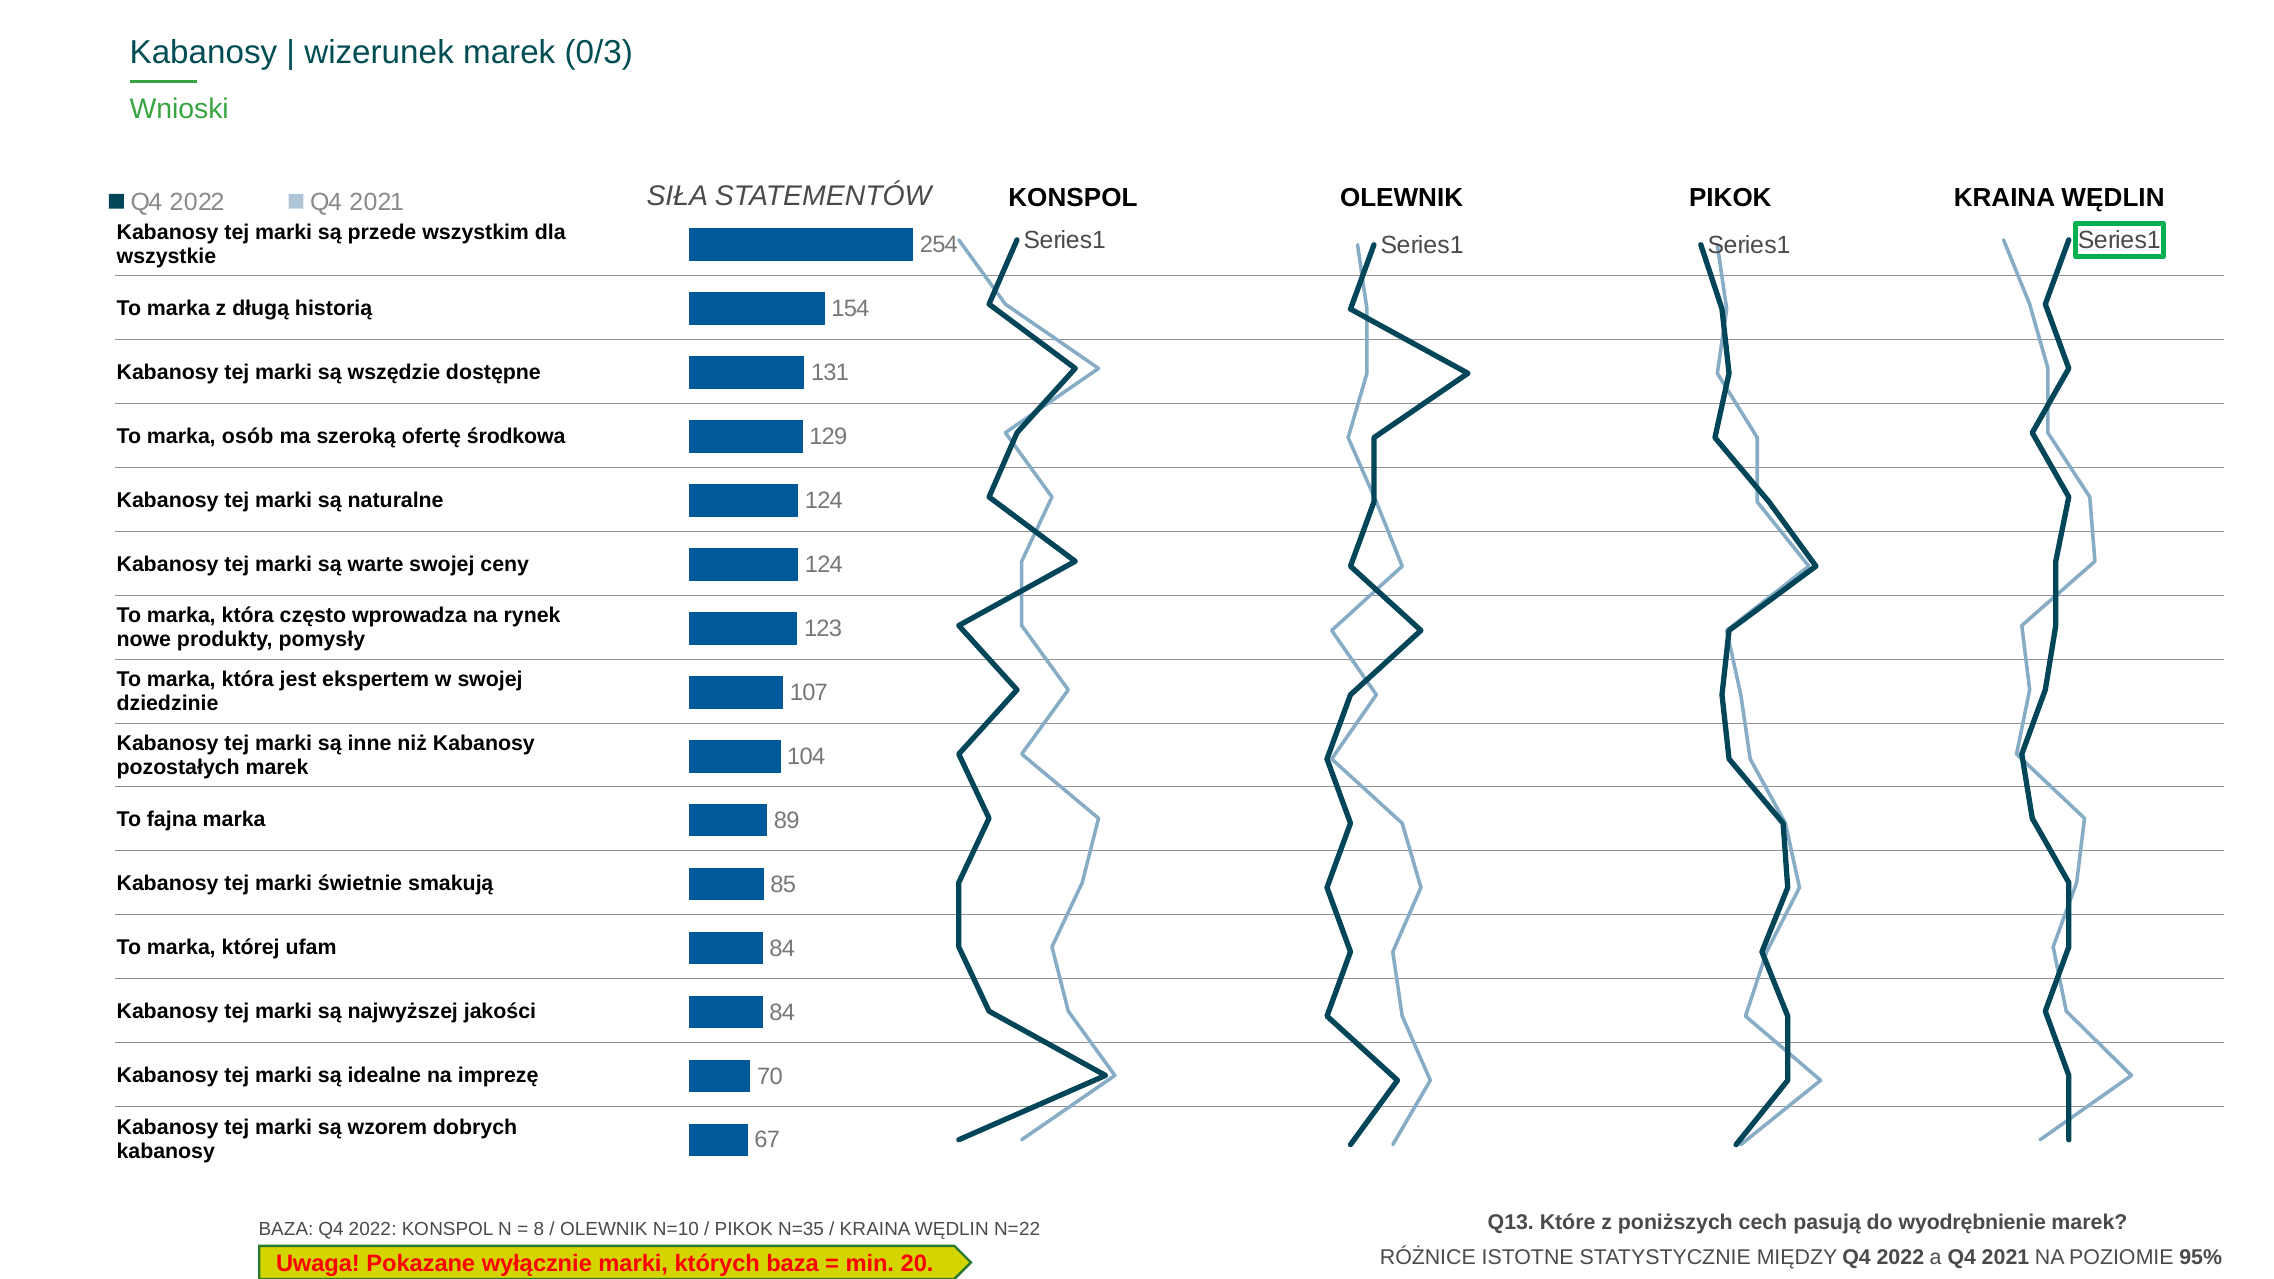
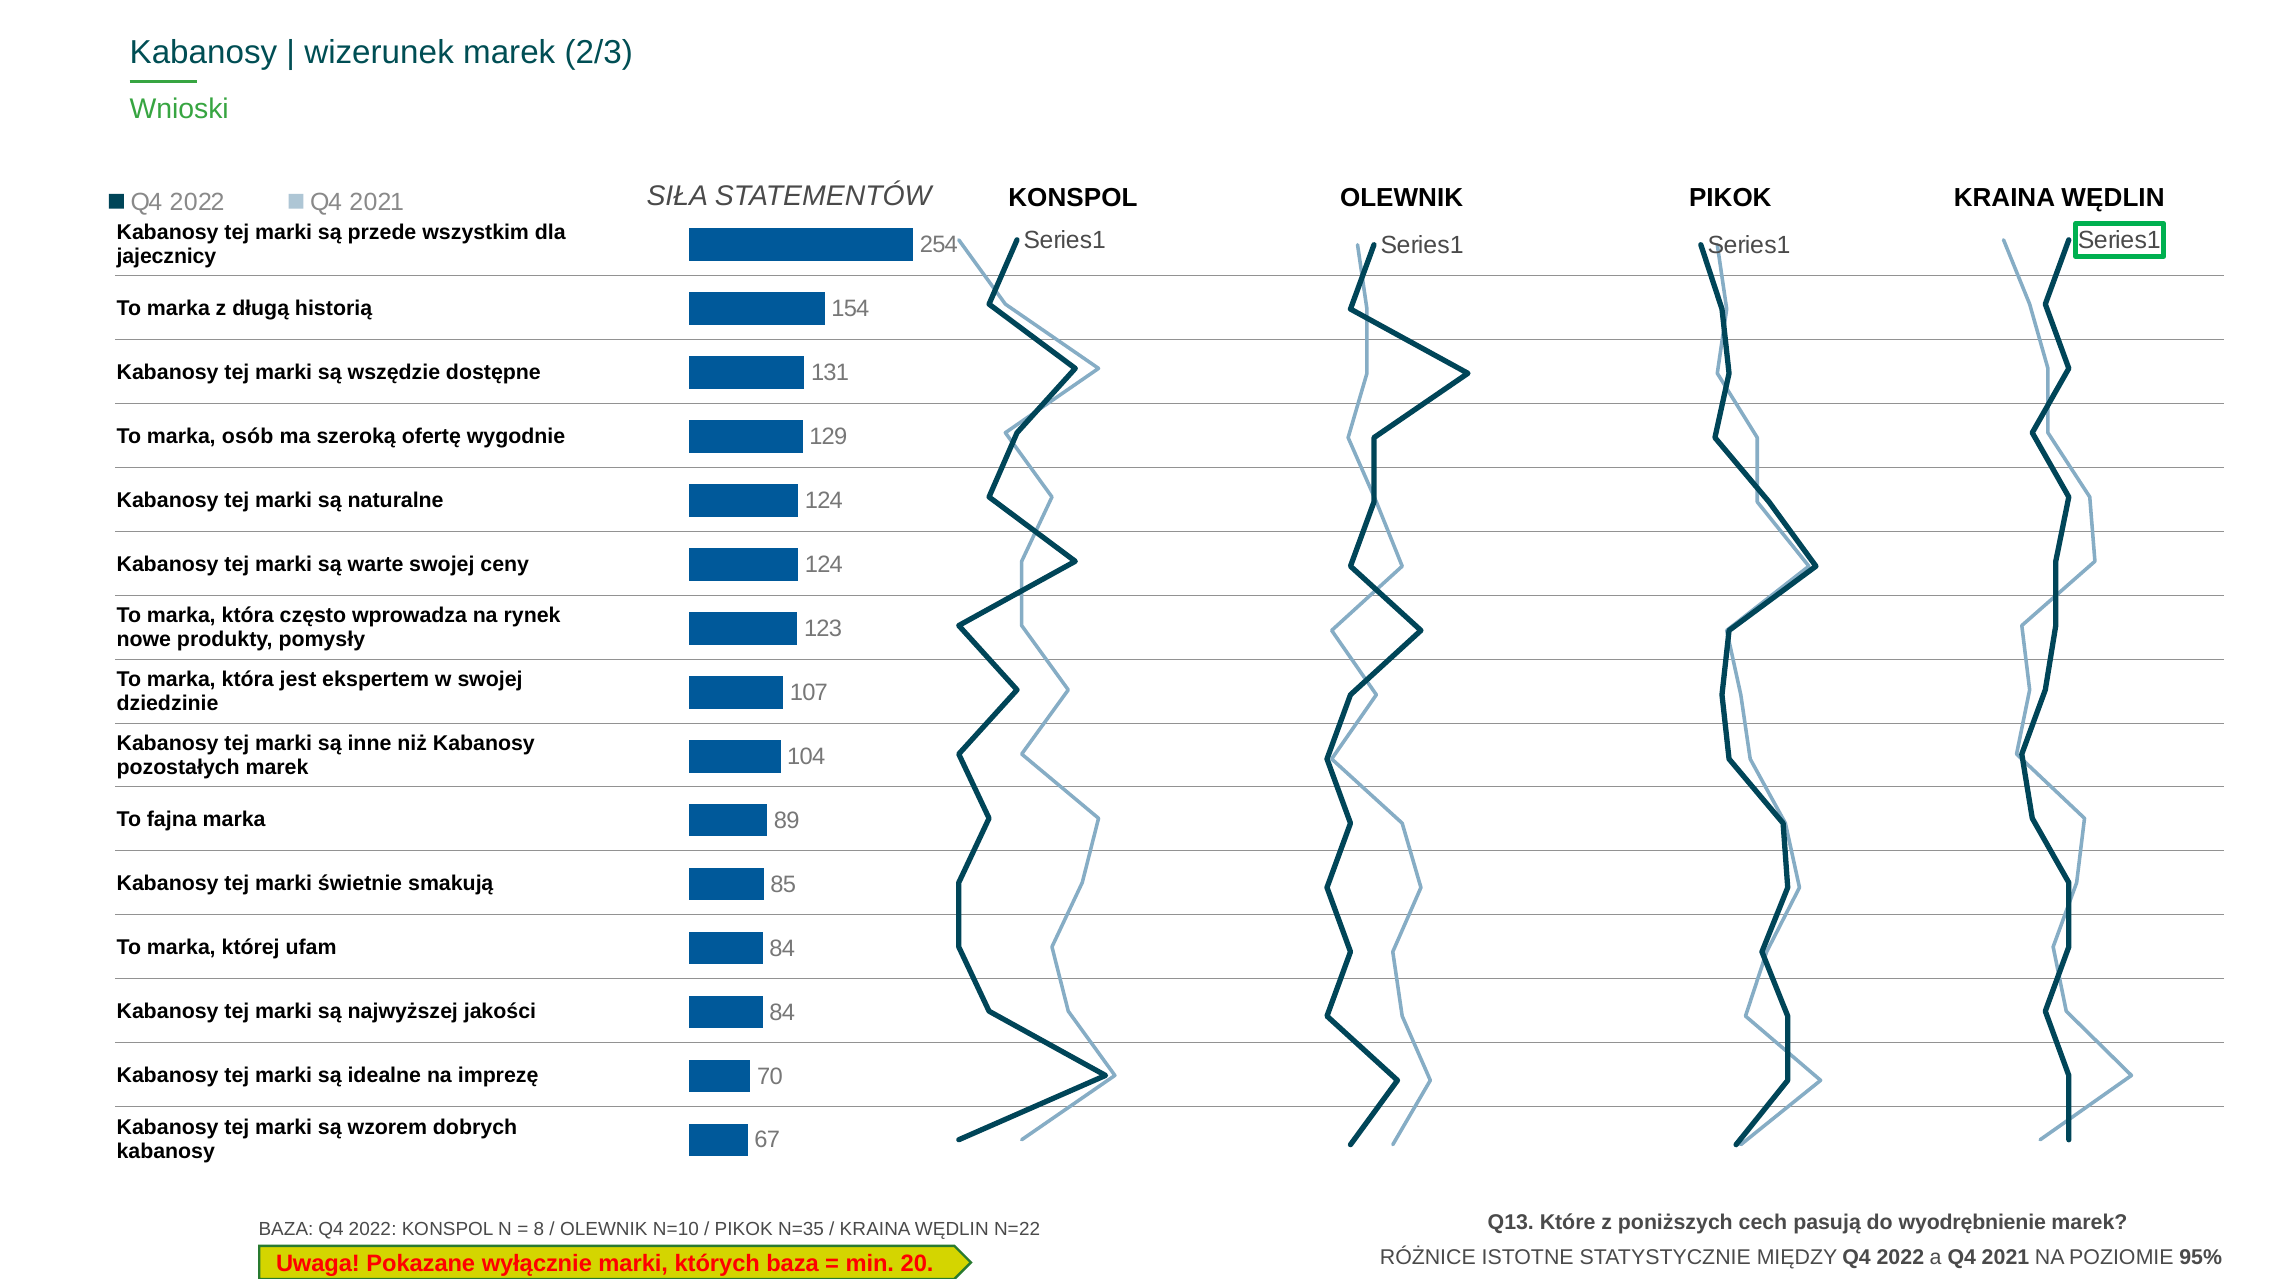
0/3: 0/3 -> 2/3
wszystkie: wszystkie -> jajecznicy
środkowa: środkowa -> wygodnie
